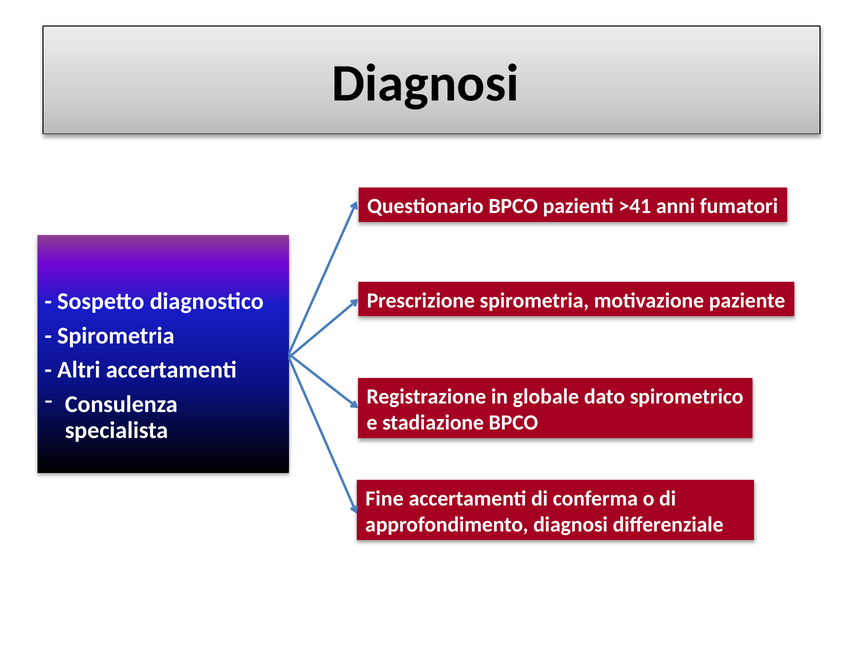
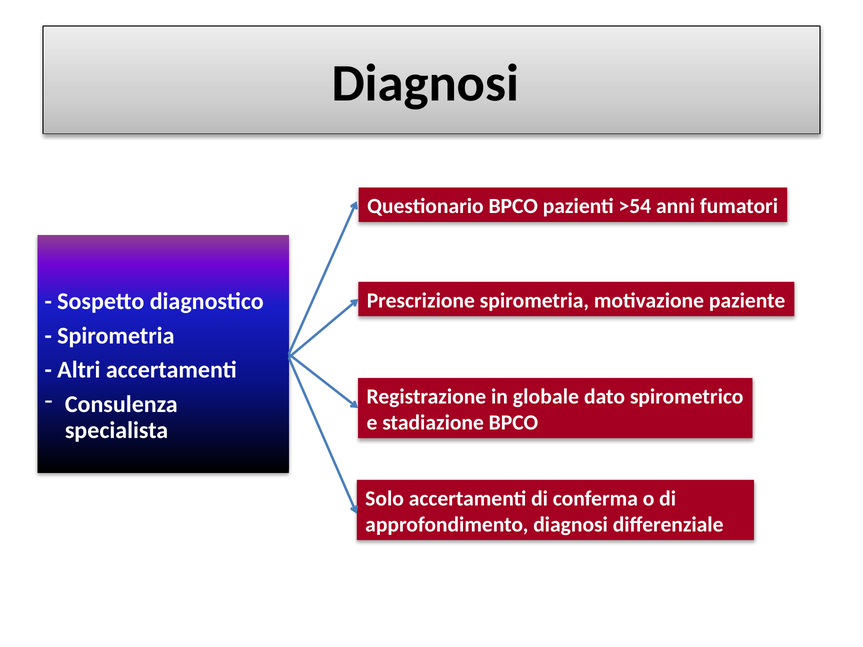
>41: >41 -> >54
Fine: Fine -> Solo
